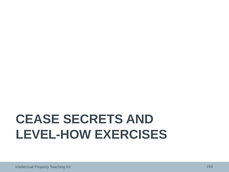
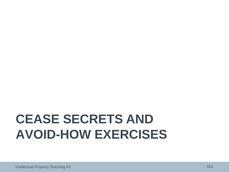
LEVEL-HOW: LEVEL-HOW -> AVOID-HOW
